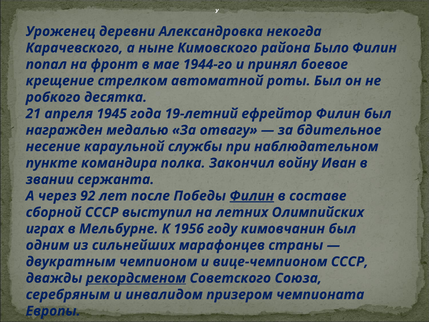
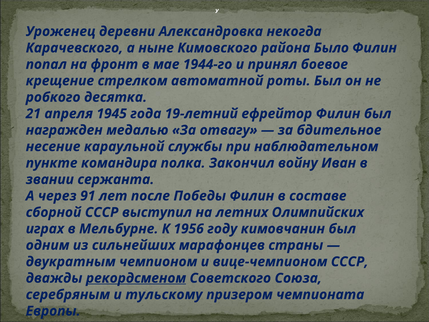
92: 92 -> 91
Филин at (252, 196) underline: present -> none
инвалидом: инвалидом -> тульскому
